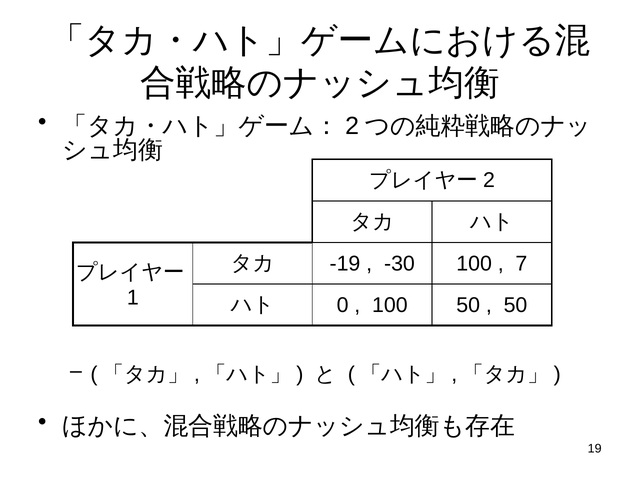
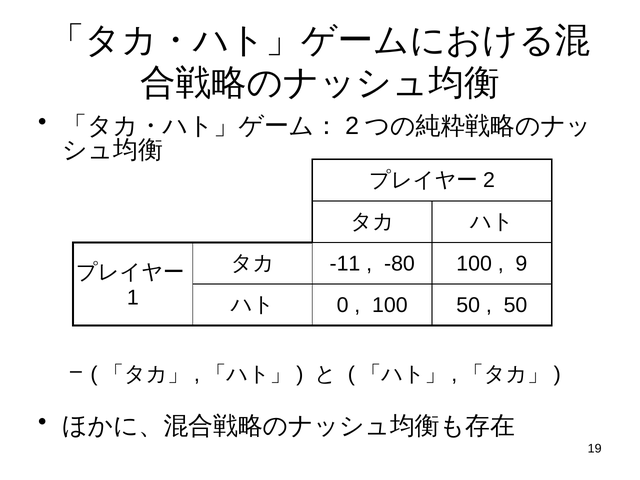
-19: -19 -> -11
-30: -30 -> -80
7: 7 -> 9
